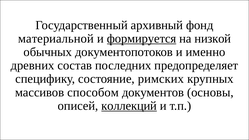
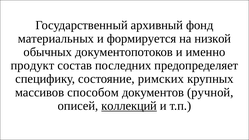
материальной: материальной -> материальных
формируется underline: present -> none
древних: древних -> продукт
основы: основы -> ручной
